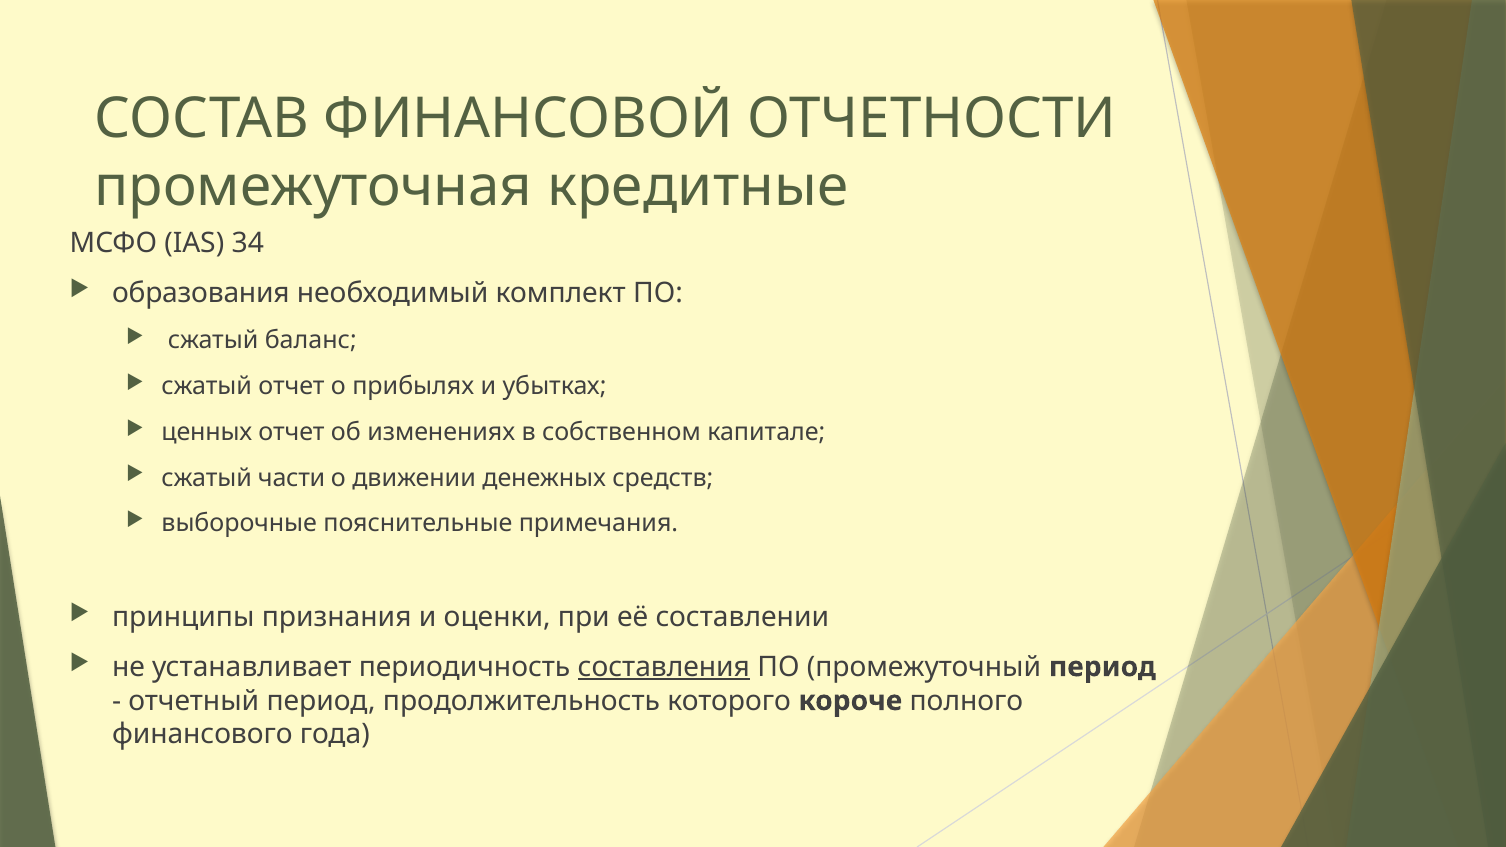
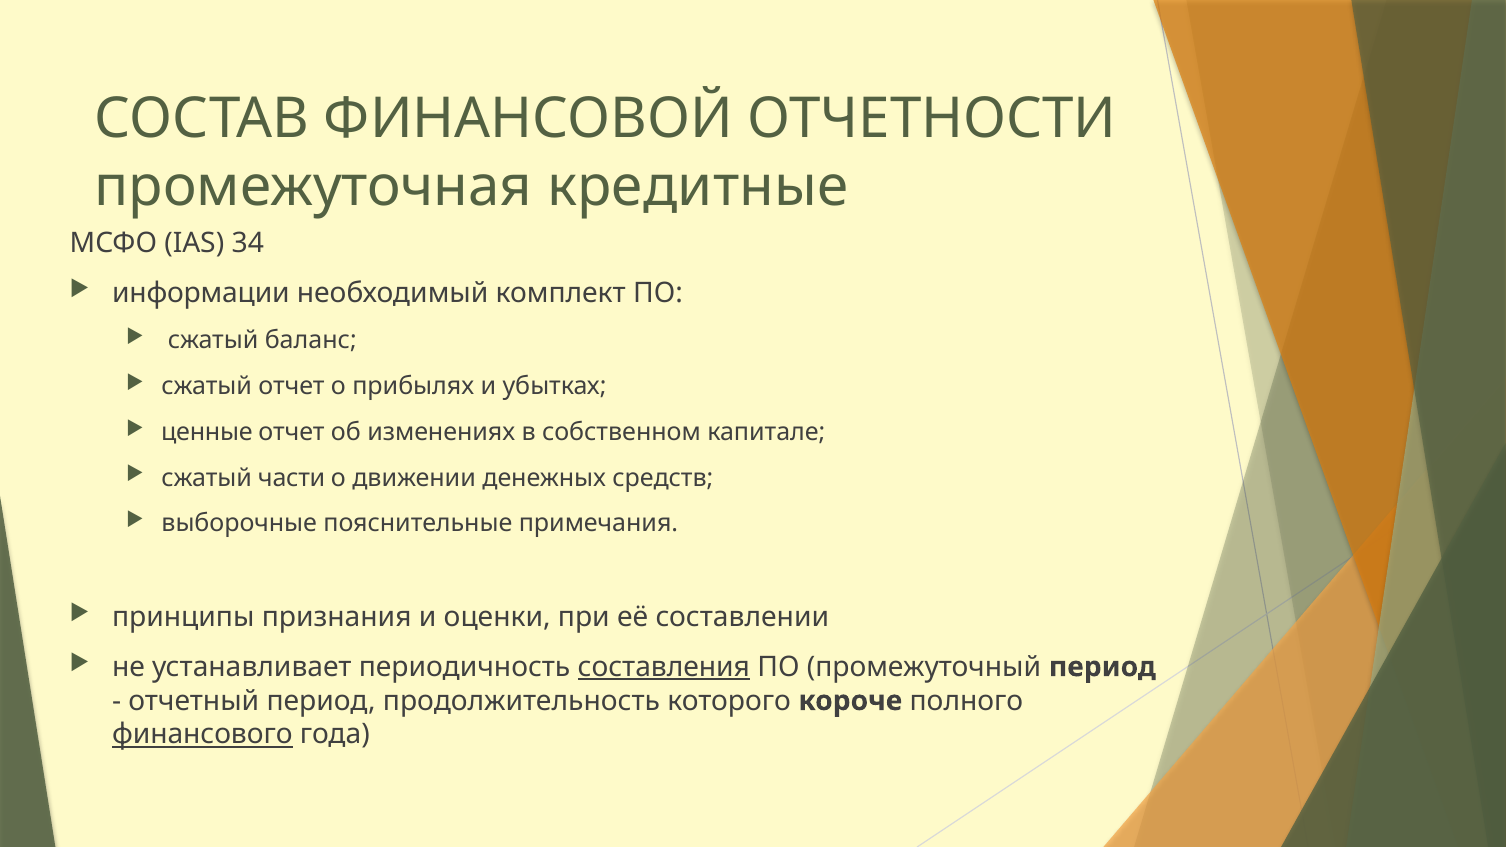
образования: образования -> информации
ценных: ценных -> ценные
финансового underline: none -> present
